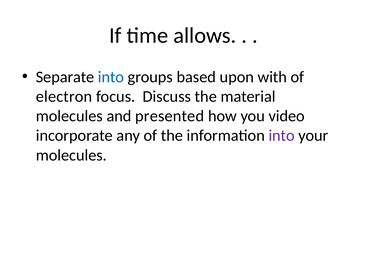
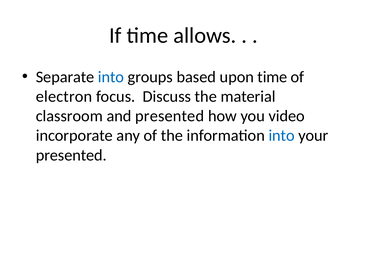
upon with: with -> time
molecules at (69, 116): molecules -> classroom
into at (282, 136) colour: purple -> blue
molecules at (71, 155): molecules -> presented
